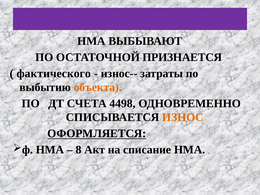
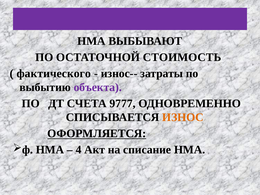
ПРИЗНАЕТСЯ: ПРИЗНАЕТСЯ -> СТОИМОСТЬ
объекта colour: orange -> purple
4498: 4498 -> 9777
8: 8 -> 4
